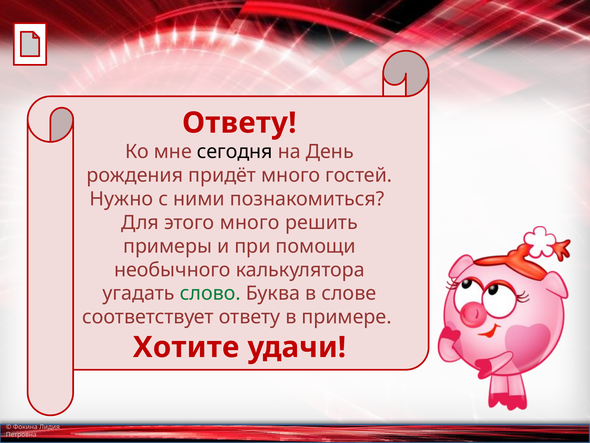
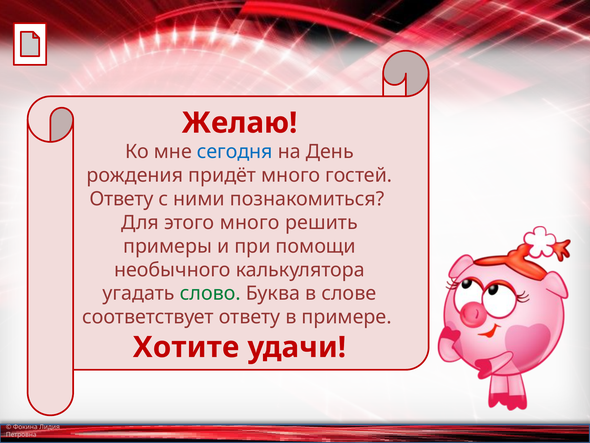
Ответу at (239, 123): Ответу -> Желаю
сегодня colour: black -> blue
Нужно at (121, 199): Нужно -> Ответу
